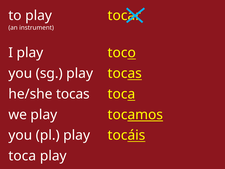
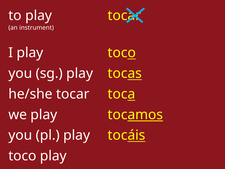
he/she tocas: tocas -> tocar
toca at (22, 156): toca -> toco
